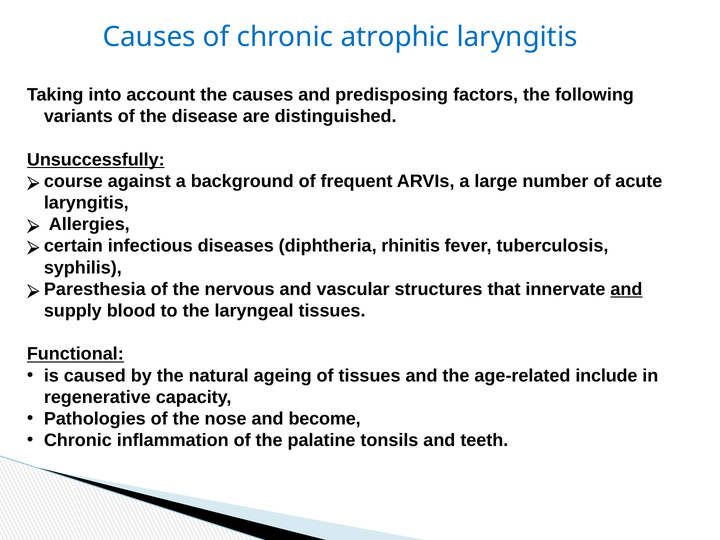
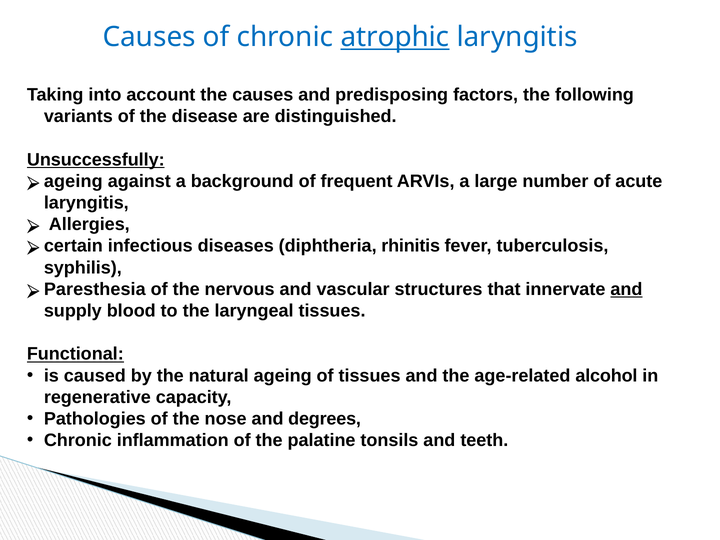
atrophic underline: none -> present
course at (73, 181): course -> ageing
include: include -> alcohol
become: become -> degrees
